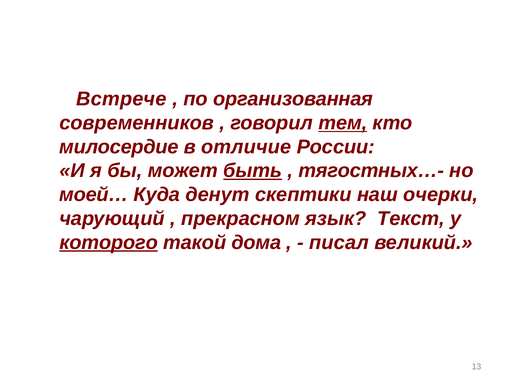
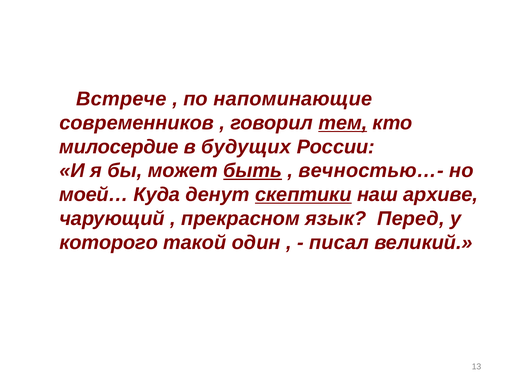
организованная: организованная -> напоминающие
отличие: отличие -> будущих
тягостных…-: тягостных…- -> вечностью…-
скептики underline: none -> present
очерки: очерки -> архиве
Текст: Текст -> Перед
которого underline: present -> none
дома: дома -> один
